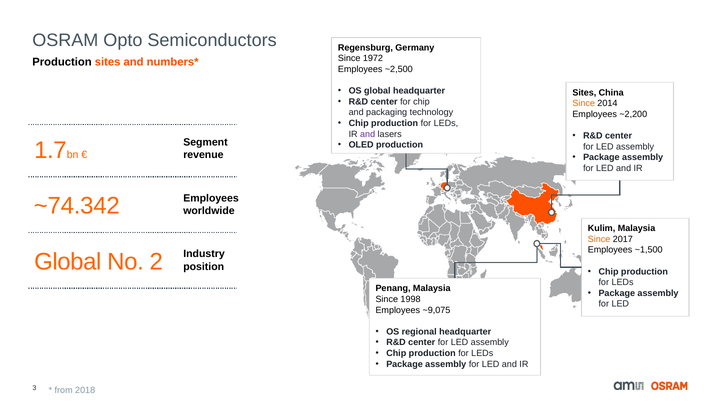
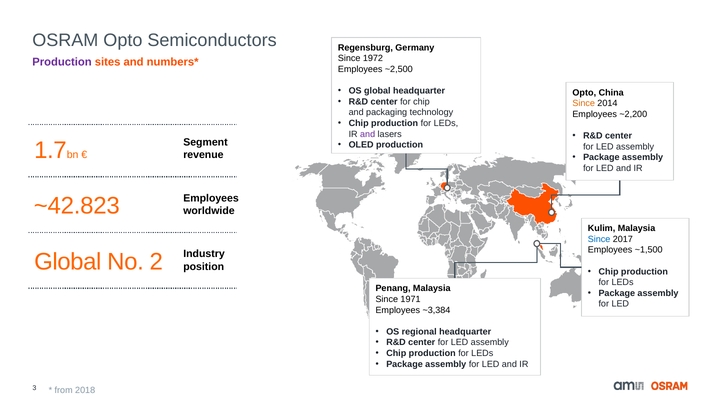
Production at (62, 62) colour: black -> purple
Sites at (584, 93): Sites -> Opto
~74.342: ~74.342 -> ~42.823
Since at (599, 240) colour: orange -> blue
1998: 1998 -> 1971
~9,075: ~9,075 -> ~3,384
